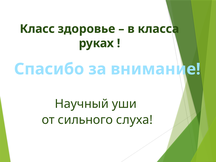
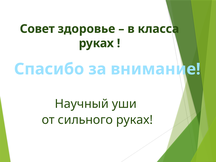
Класс: Класс -> Совет
сильного слуха: слуха -> руках
